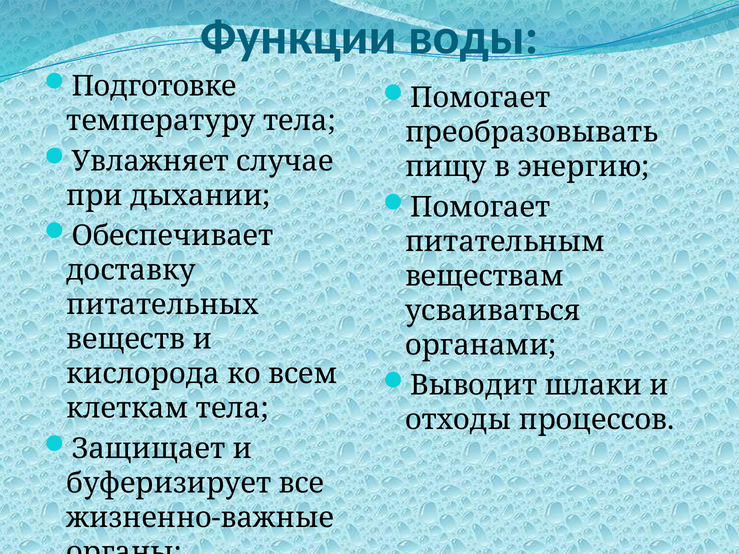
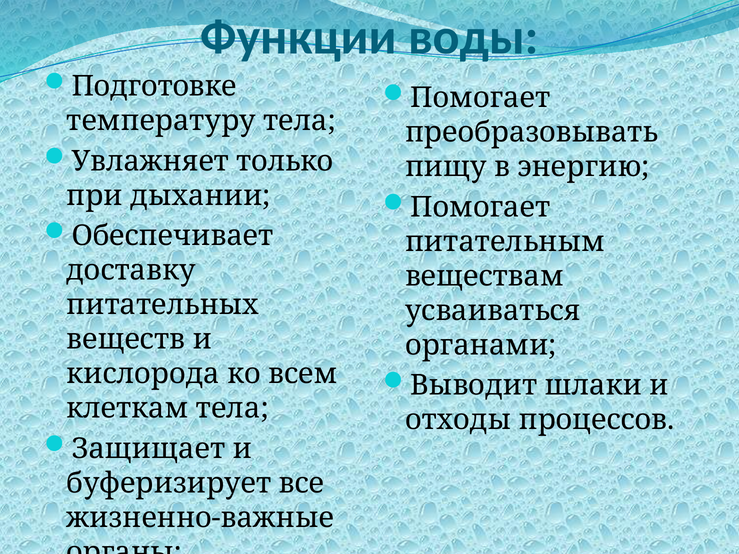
случае: случае -> только
